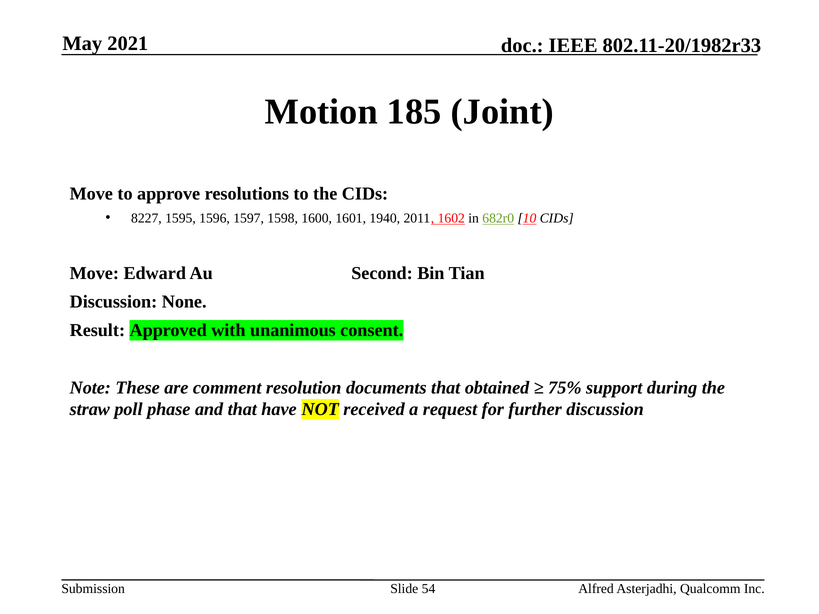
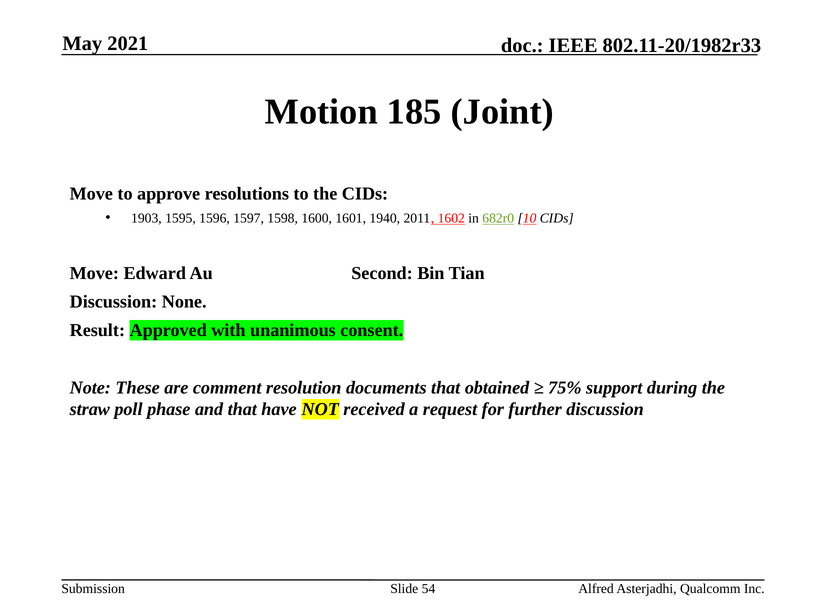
8227: 8227 -> 1903
